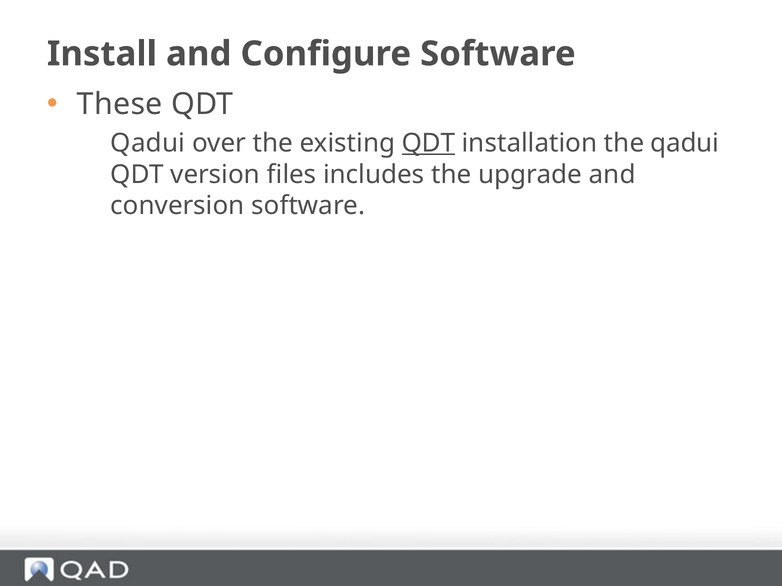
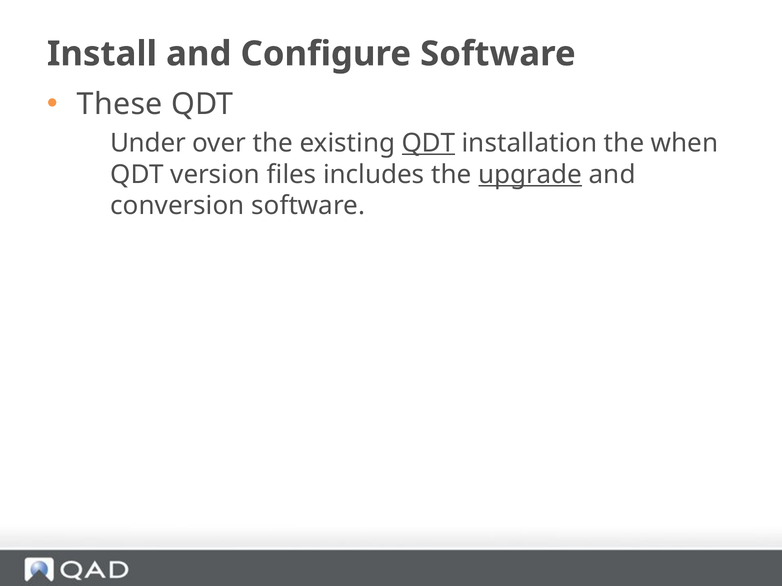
Qadui at (148, 143): Qadui -> Under
the qadui: qadui -> when
upgrade underline: none -> present
